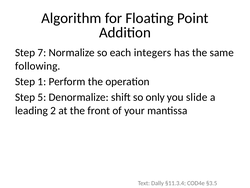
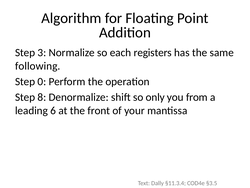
7: 7 -> 3
integers: integers -> registers
1: 1 -> 0
5: 5 -> 8
slide: slide -> from
2: 2 -> 6
